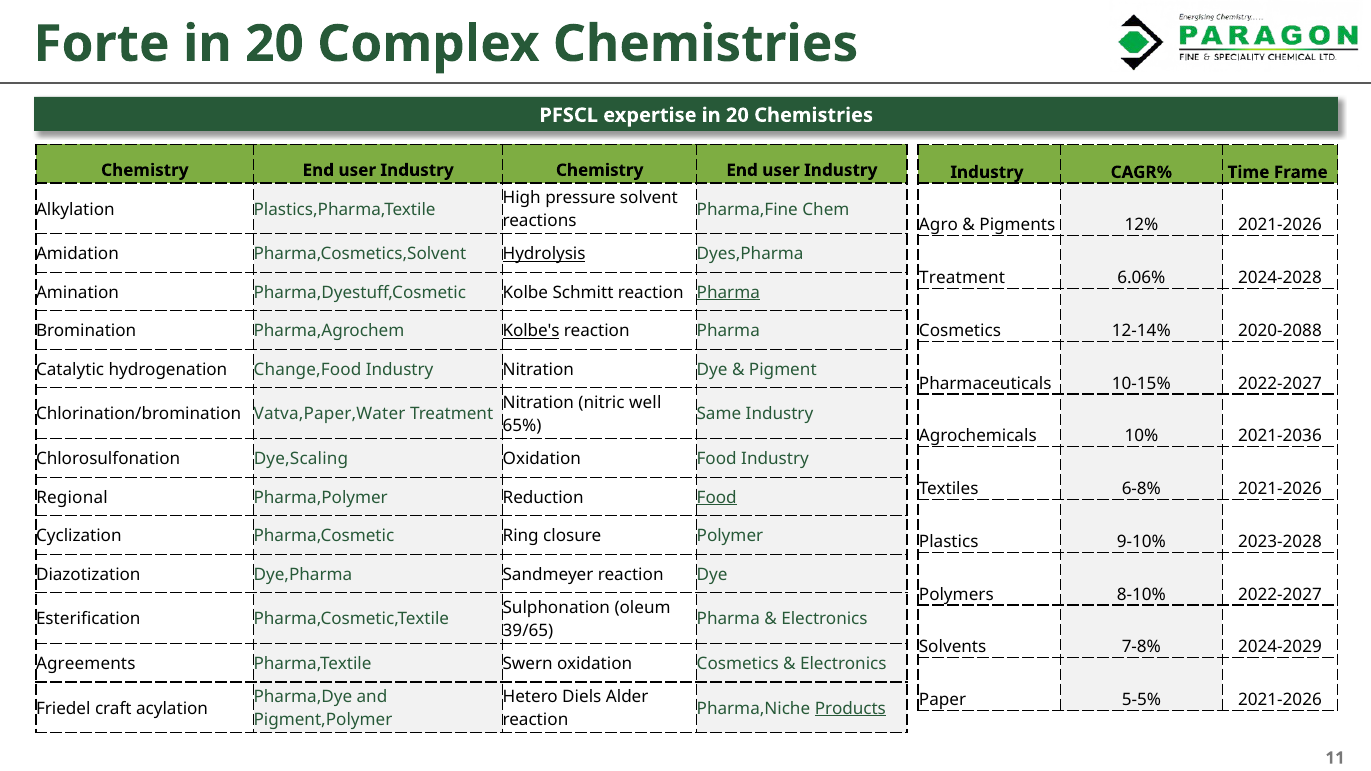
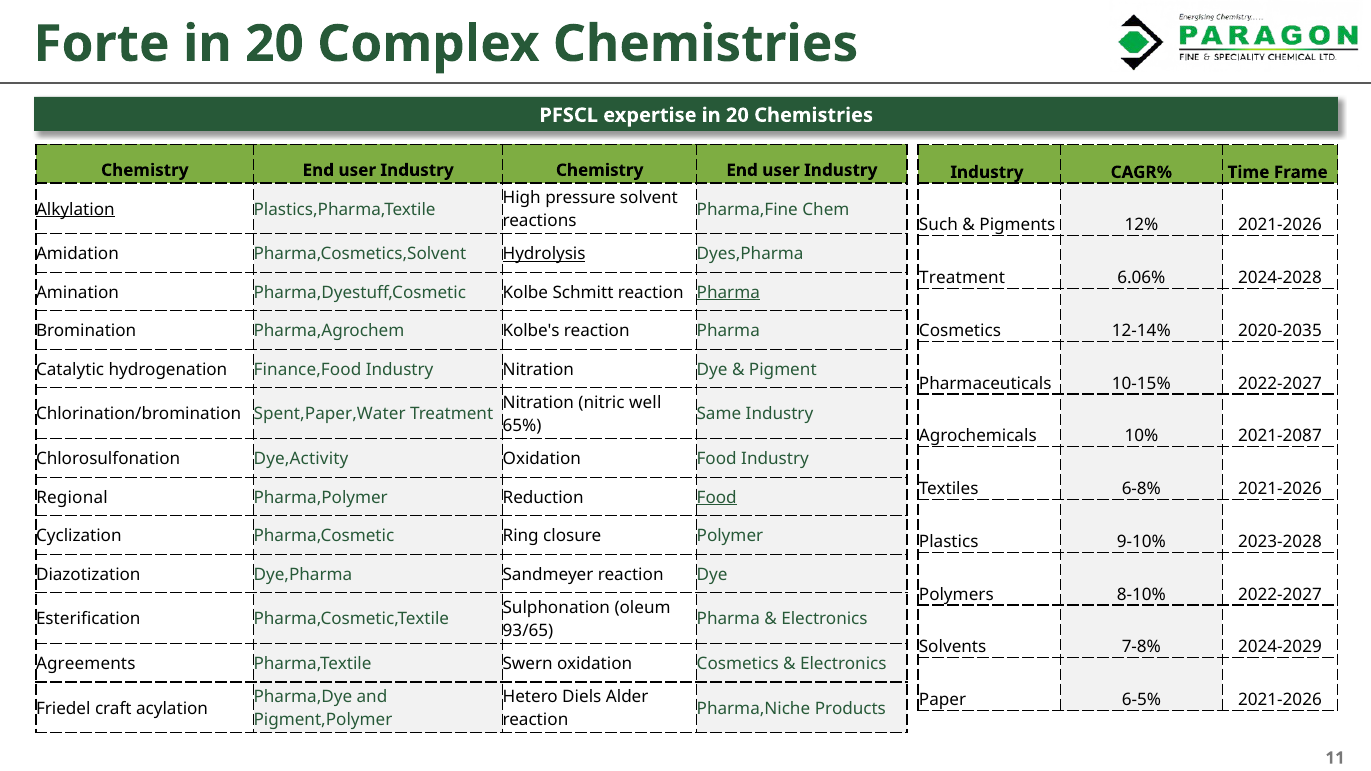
Alkylation underline: none -> present
Agro: Agro -> Such
2020-2088: 2020-2088 -> 2020-2035
Kolbe's underline: present -> none
Change,Food: Change,Food -> Finance,Food
Vatva,Paper,Water: Vatva,Paper,Water -> Spent,Paper,Water
2021-2036: 2021-2036 -> 2021-2087
Dye,Scaling: Dye,Scaling -> Dye,Activity
39/65: 39/65 -> 93/65
5-5%: 5-5% -> 6-5%
Products underline: present -> none
